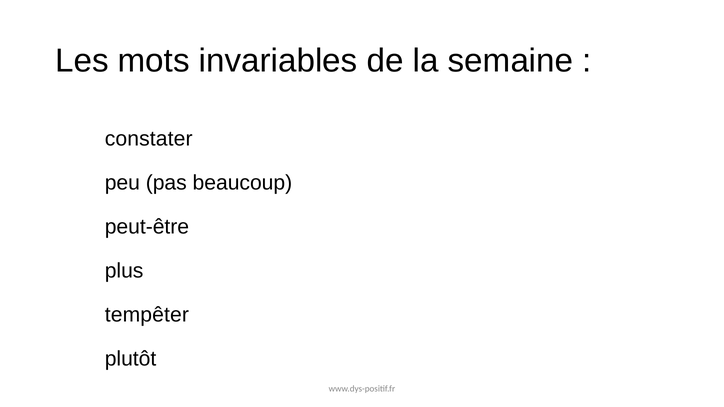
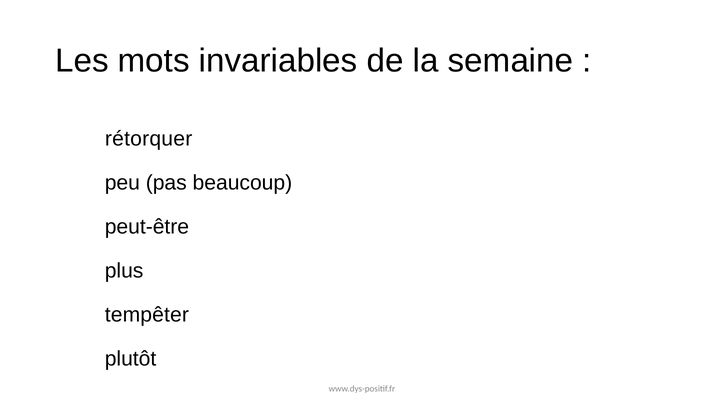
constater: constater -> rétorquer
